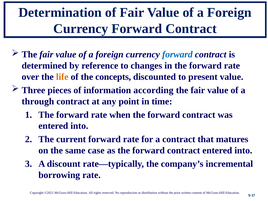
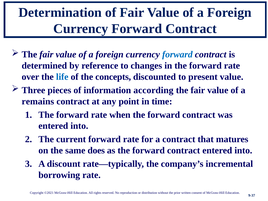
life colour: orange -> blue
through: through -> remains
case: case -> does
